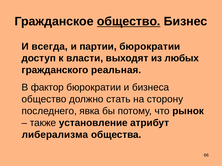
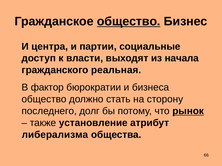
всегда: всегда -> центра
партии бюрократии: бюрократии -> социальные
любых: любых -> начала
явка: явка -> долг
рынок underline: none -> present
